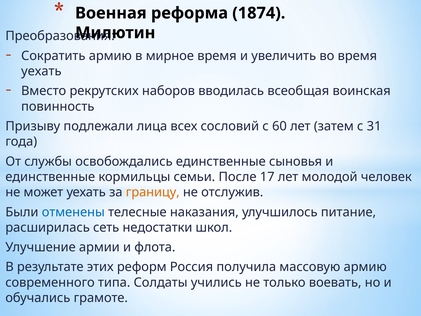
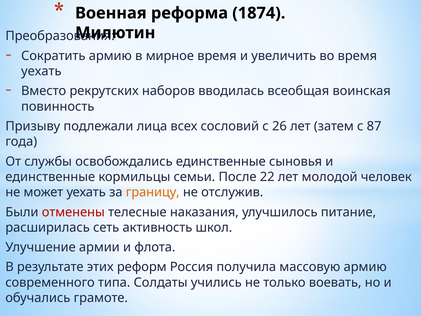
60: 60 -> 26
31: 31 -> 87
17: 17 -> 22
отменены colour: blue -> red
недостатки: недостатки -> активность
